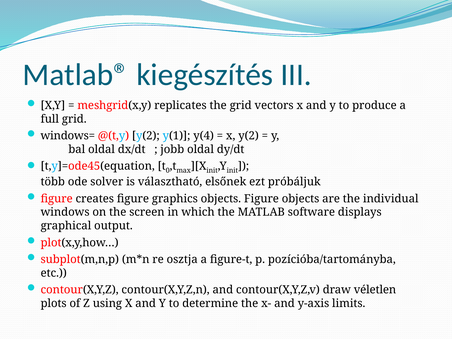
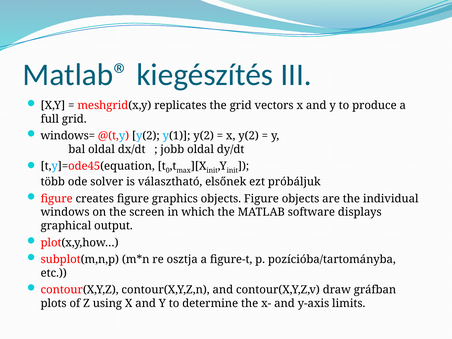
y(1 y(4: y(4 -> y(2
véletlen: véletlen -> gráfban
